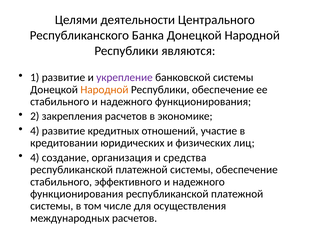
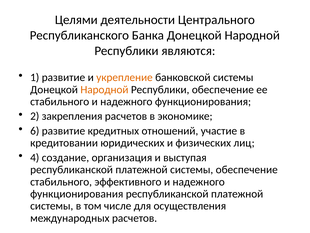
укрепление colour: purple -> orange
4 at (35, 131): 4 -> 6
средства: средства -> выступая
